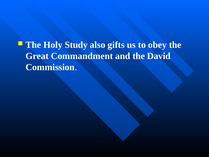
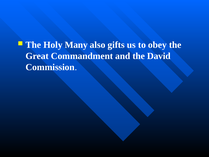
Study: Study -> Many
